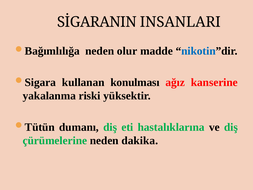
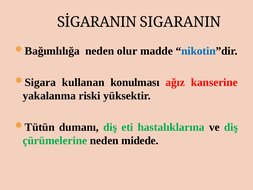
INSANLARI: INSANLARI -> SIGARANIN
dakika: dakika -> midede
